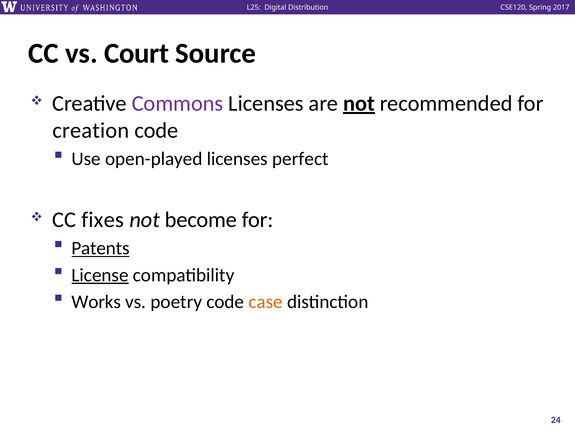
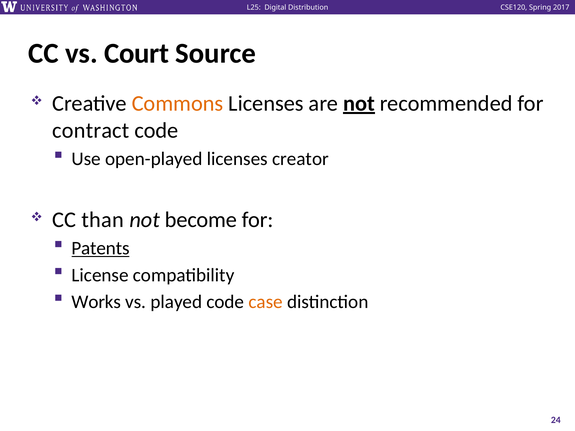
Commons colour: purple -> orange
creation: creation -> contract
perfect: perfect -> creator
fixes: fixes -> than
License underline: present -> none
poetry: poetry -> played
